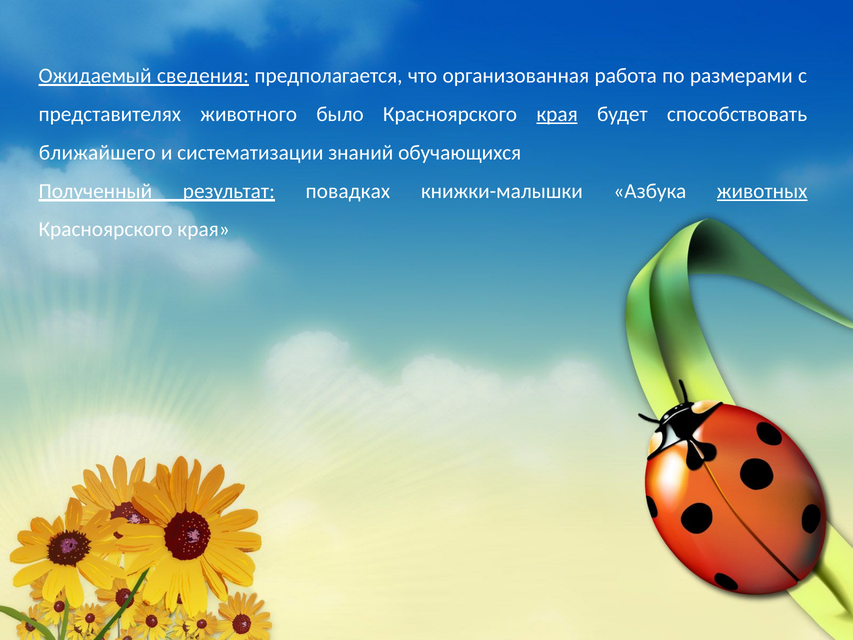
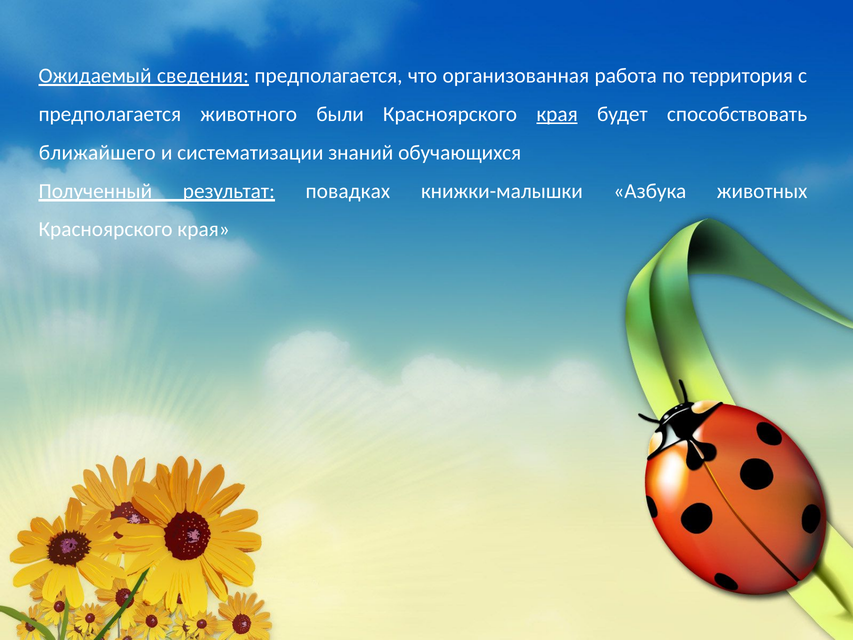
размерами: размерами -> территория
представителях at (110, 114): представителях -> предполагается
было: было -> были
животных underline: present -> none
